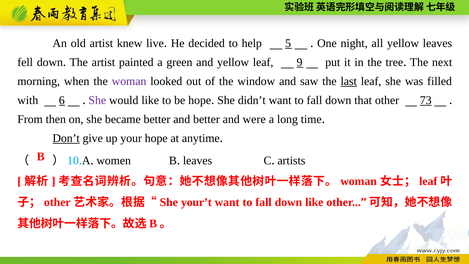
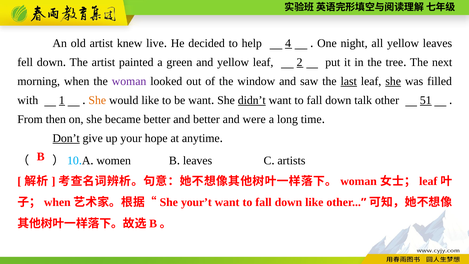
5: 5 -> 4
9: 9 -> 2
she at (393, 81) underline: none -> present
6: 6 -> 1
She at (97, 100) colour: purple -> orange
be hope: hope -> want
didn’t underline: none -> present
that: that -> talk
73: 73 -> 51
other at (57, 202): other -> when
